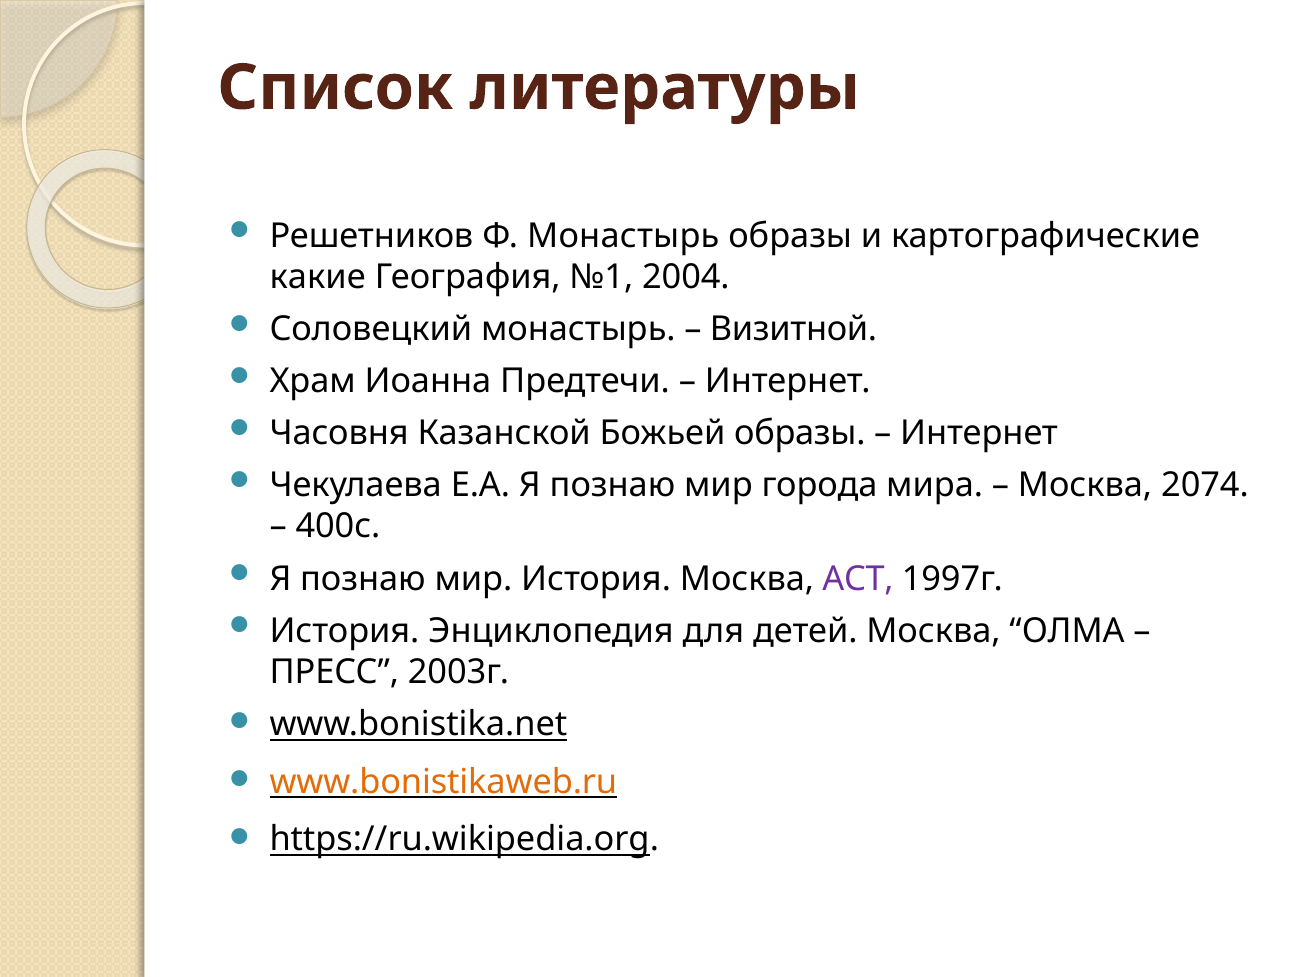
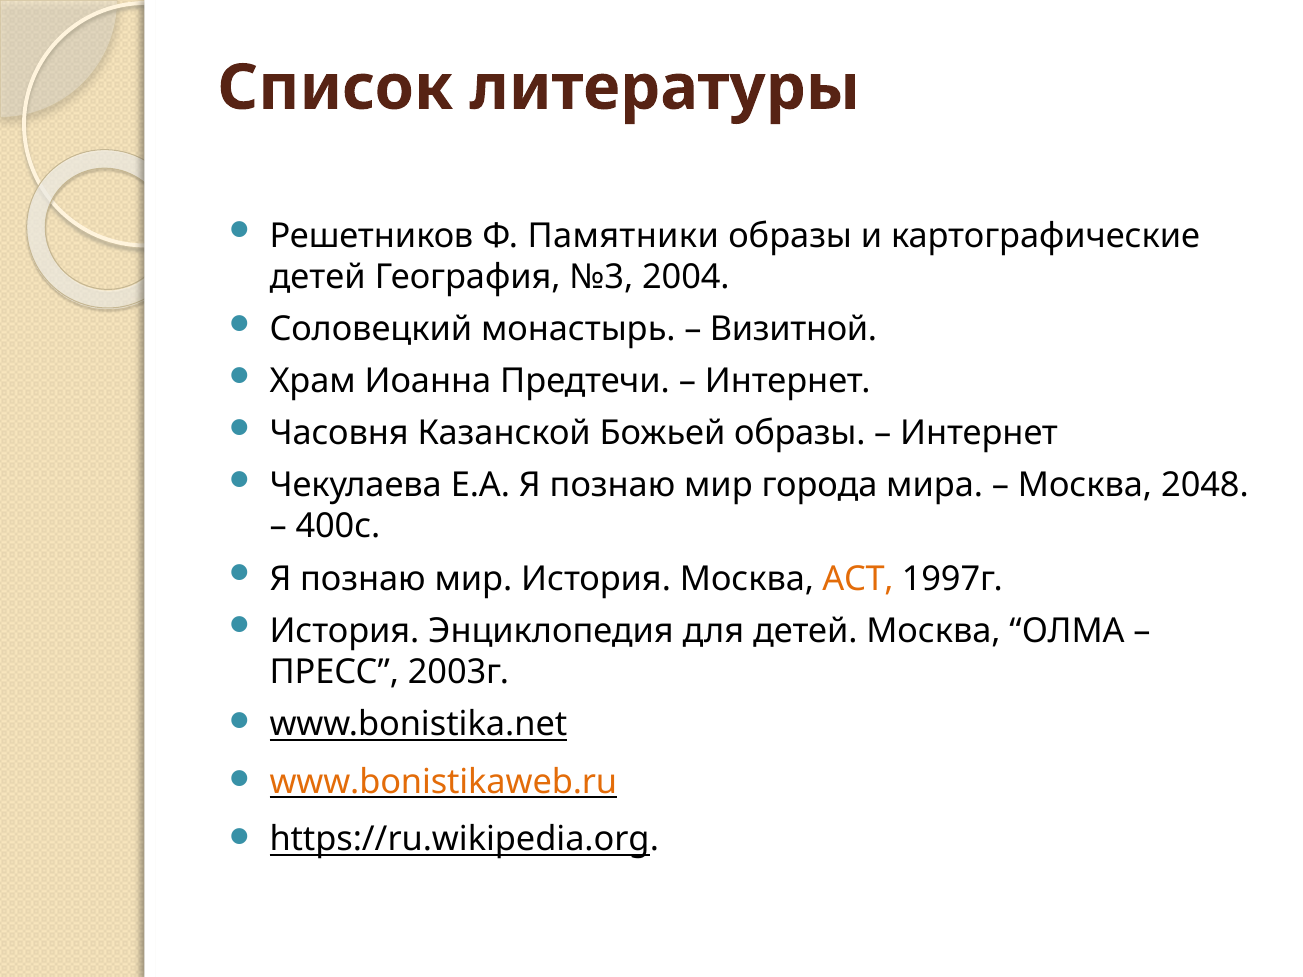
Ф Монастырь: Монастырь -> Памятники
какие at (318, 277): какие -> детей
№1: №1 -> №3
2074: 2074 -> 2048
АСТ colour: purple -> orange
